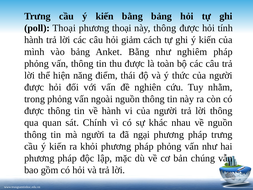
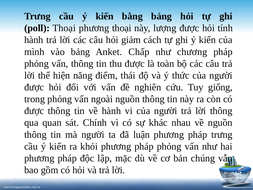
này thông: thông -> lượng
Anket Bằng: Bằng -> Chấp
nghiêm: nghiêm -> chương
nhằm: nhằm -> giống
ngại: ngại -> luận
